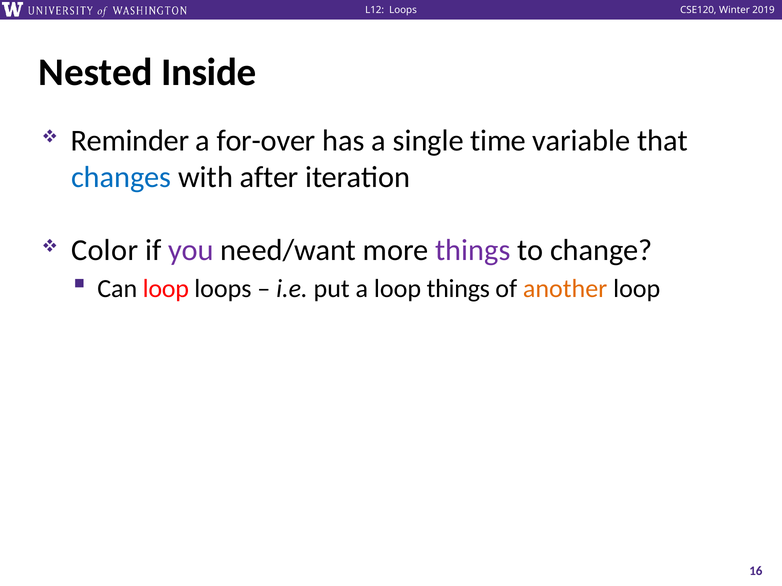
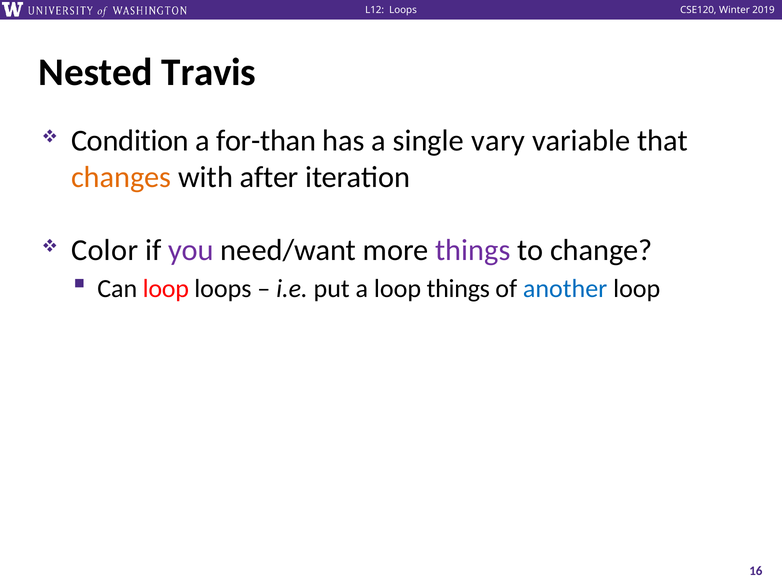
Inside: Inside -> Travis
Reminder: Reminder -> Condition
for-over: for-over -> for-than
time: time -> vary
changes colour: blue -> orange
another colour: orange -> blue
